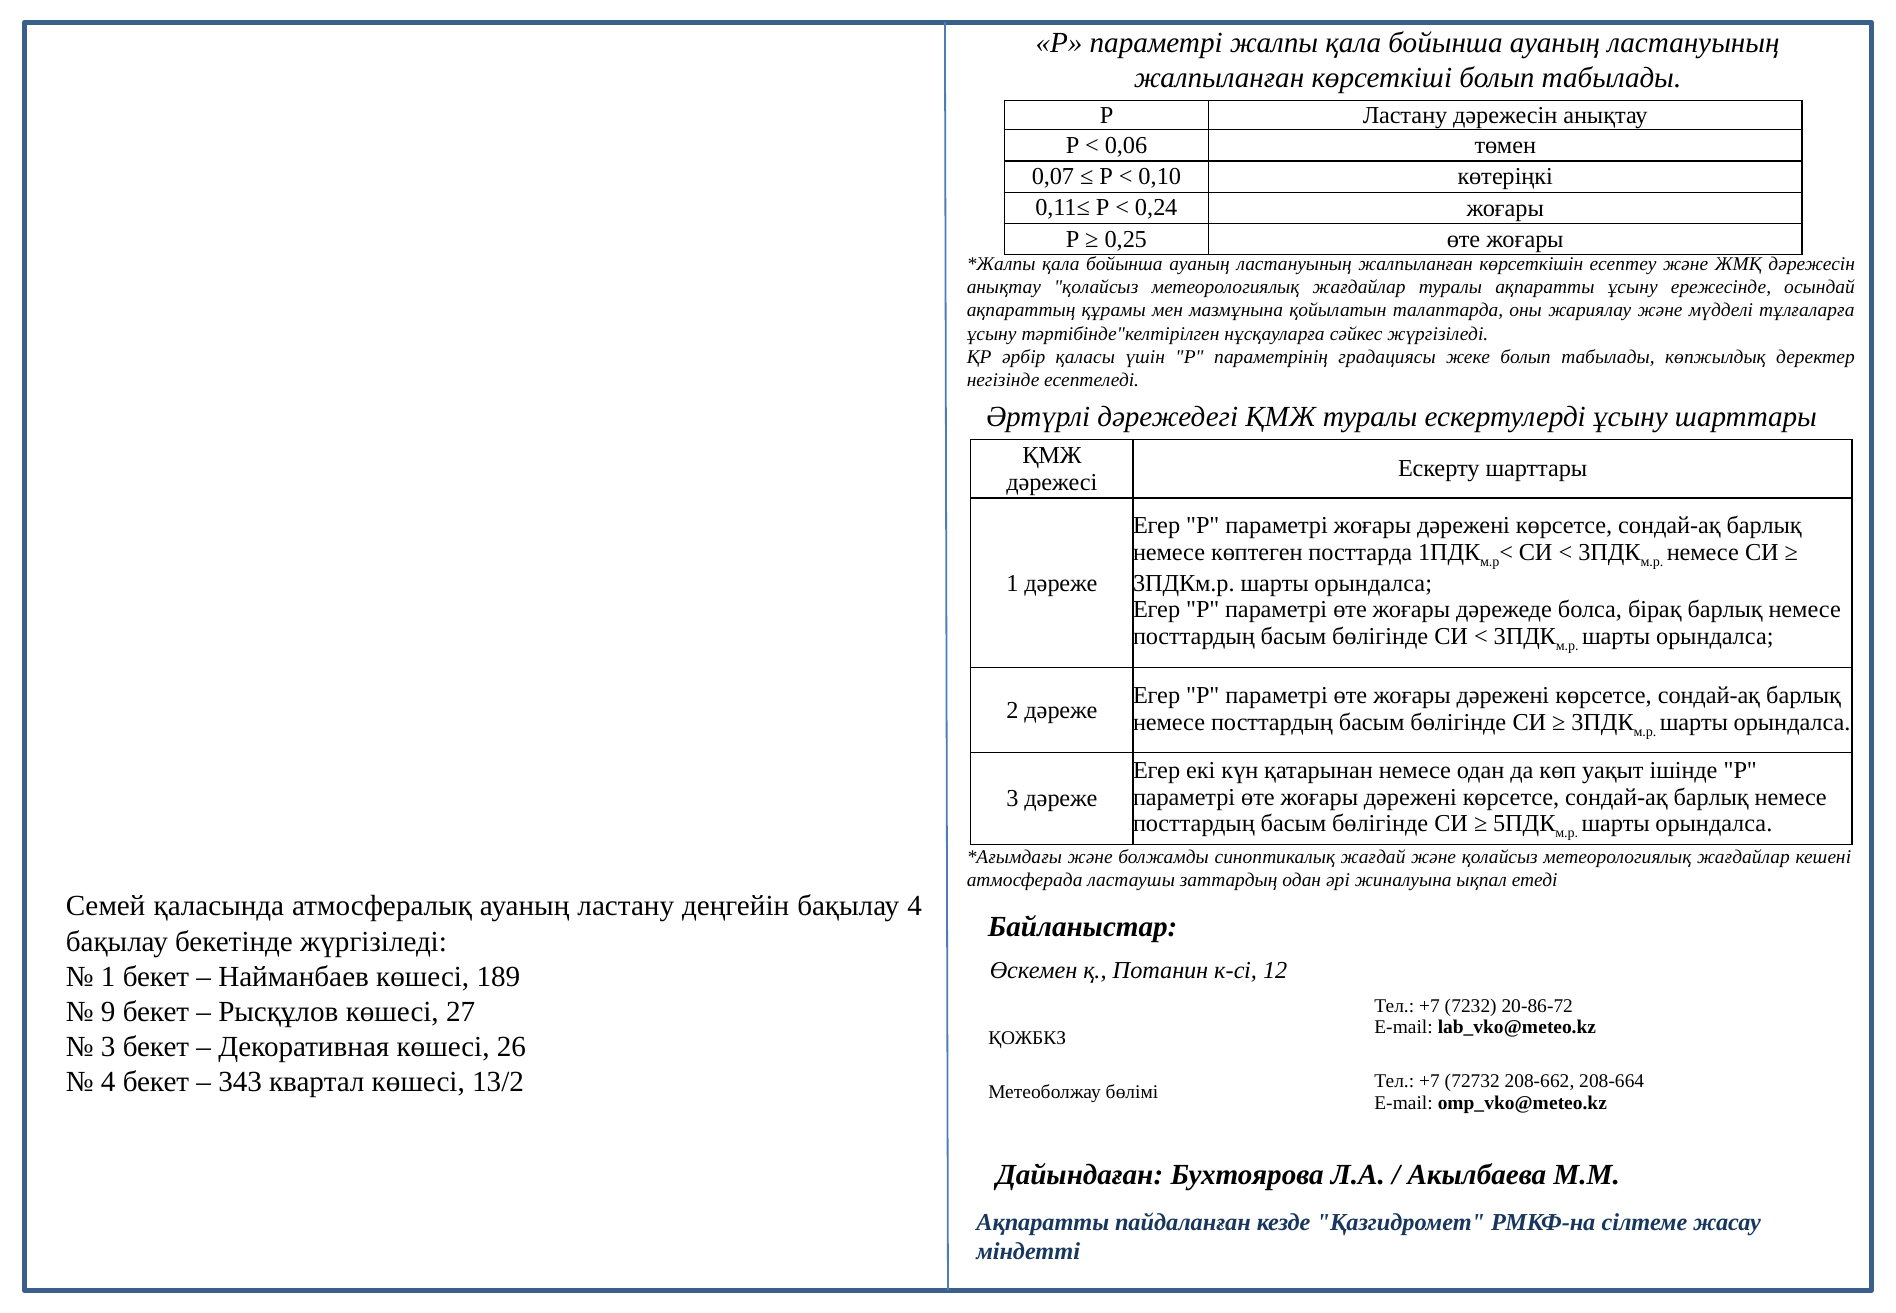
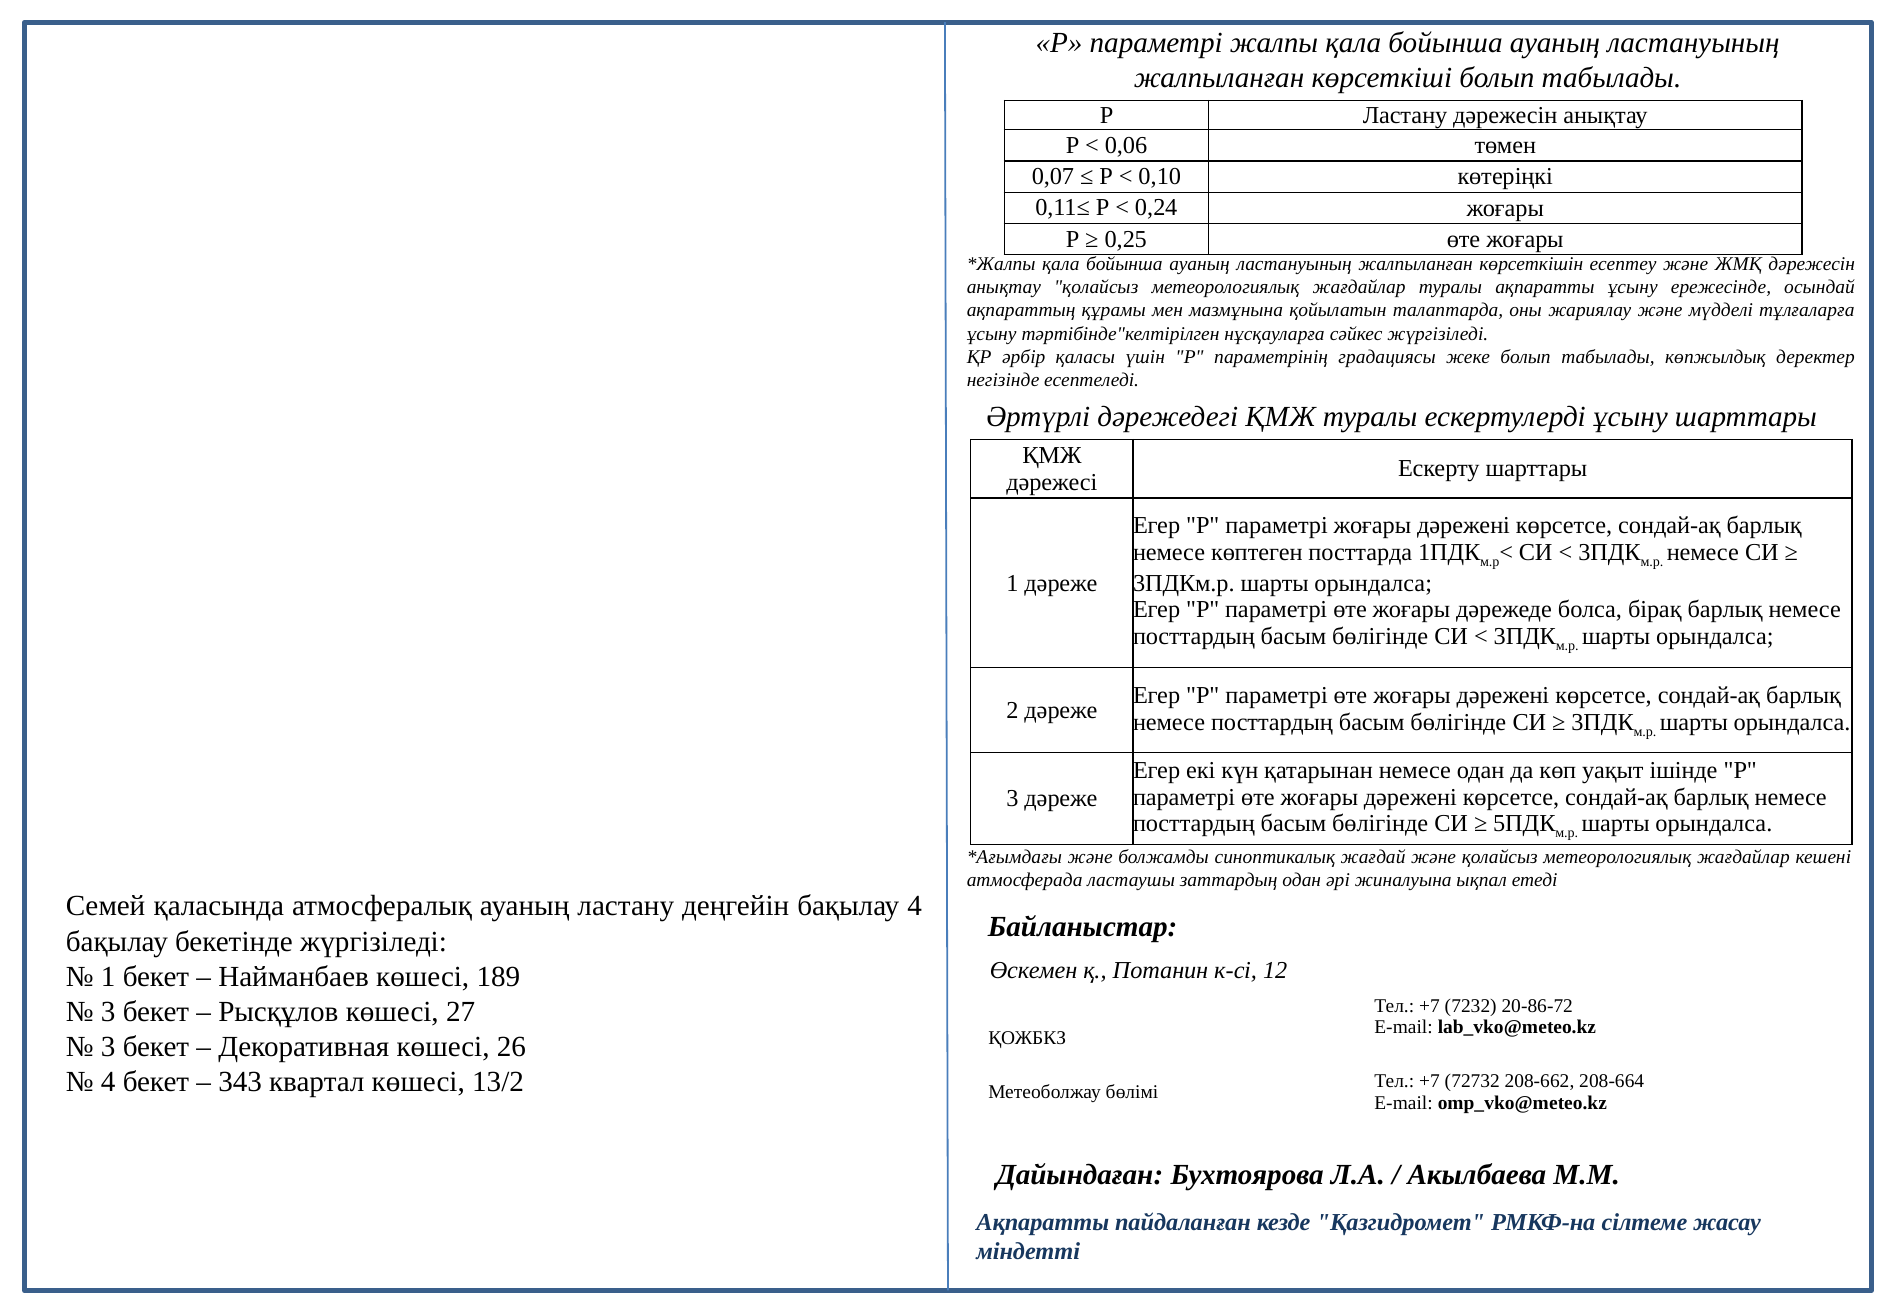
9 at (108, 1011): 9 -> 3
